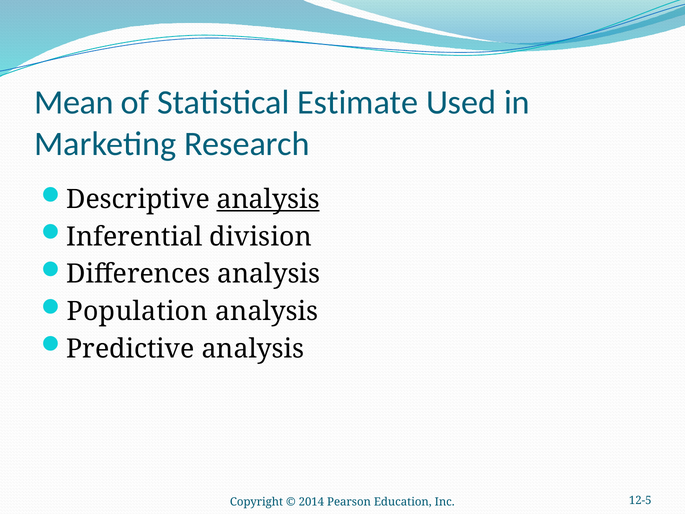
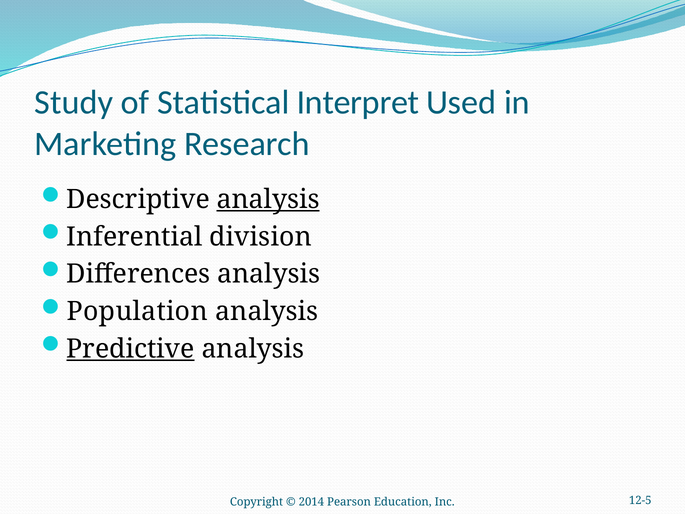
Mean: Mean -> Study
Estimate: Estimate -> Interpret
Predictive underline: none -> present
